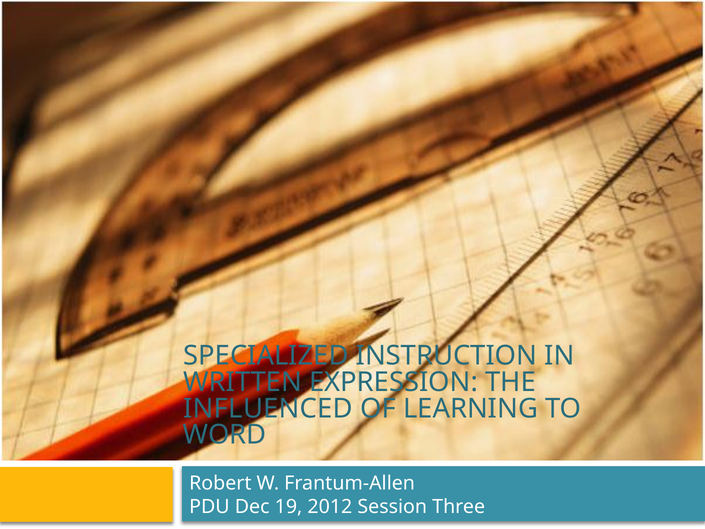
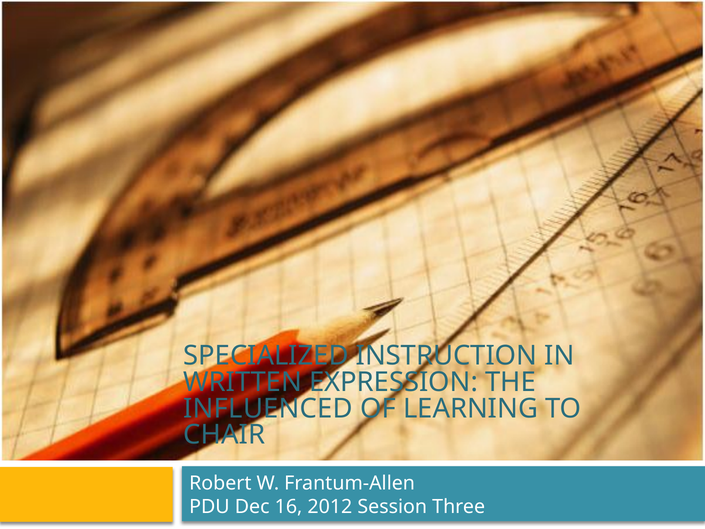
WORD: WORD -> CHAIR
19: 19 -> 16
